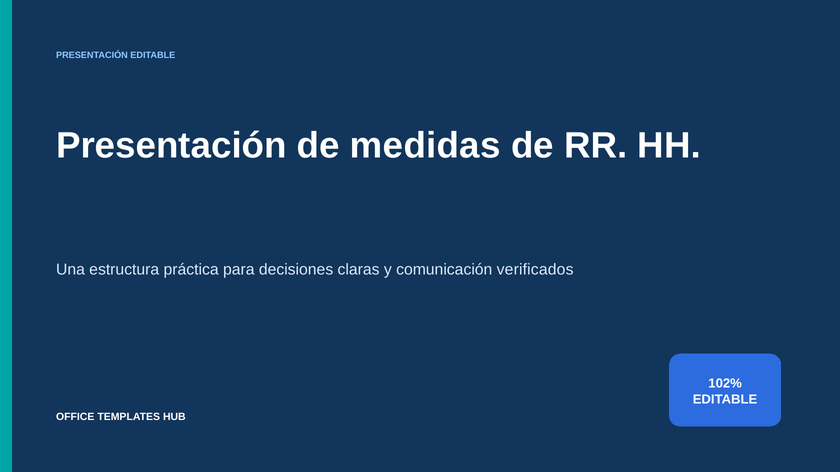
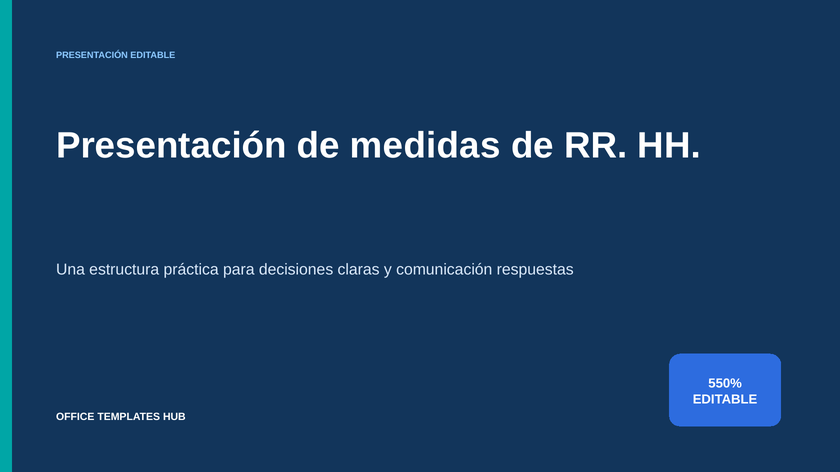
verificados: verificados -> respuestas
102%: 102% -> 550%
